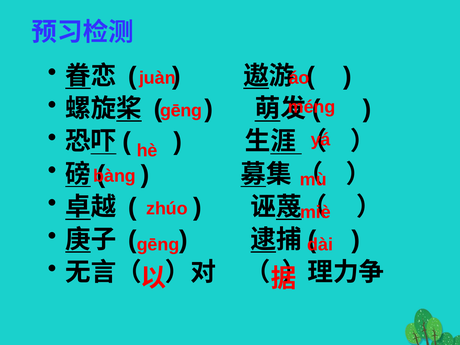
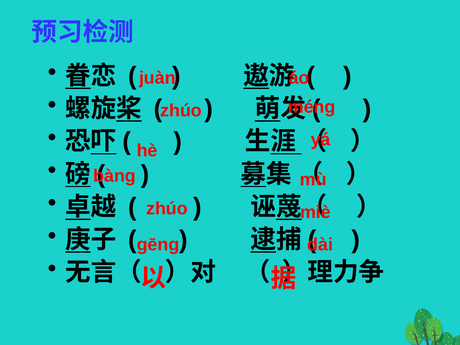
gēng at (181, 111): gēng -> zhúo
